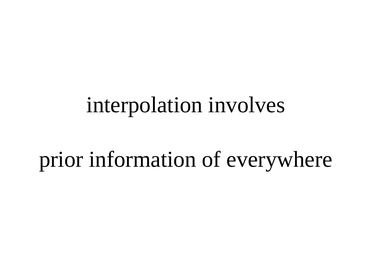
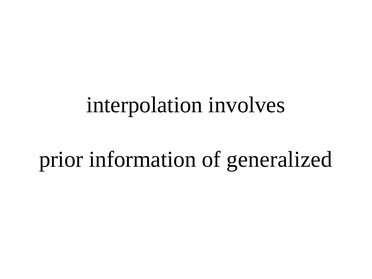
everywhere: everywhere -> generalized
